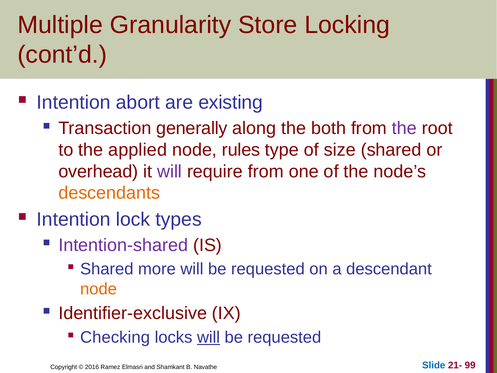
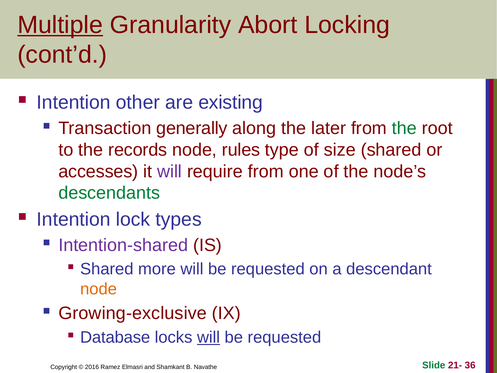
Multiple underline: none -> present
Store: Store -> Abort
abort: abort -> other
both: both -> later
the at (404, 128) colour: purple -> green
applied: applied -> records
overhead: overhead -> accesses
descendants colour: orange -> green
Identifier-exclusive: Identifier-exclusive -> Growing-exclusive
Checking: Checking -> Database
Slide colour: blue -> green
99: 99 -> 36
